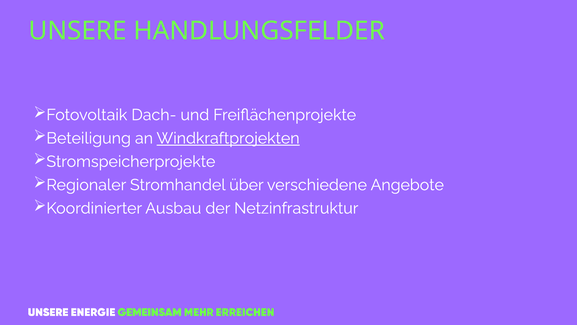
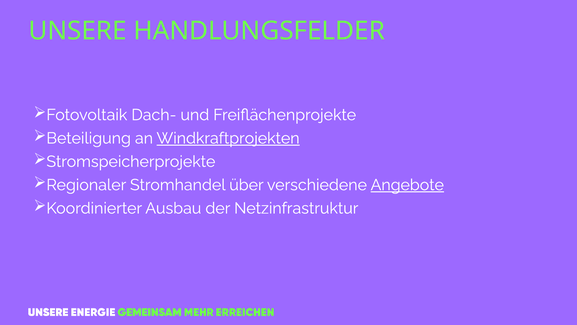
Angebote underline: none -> present
